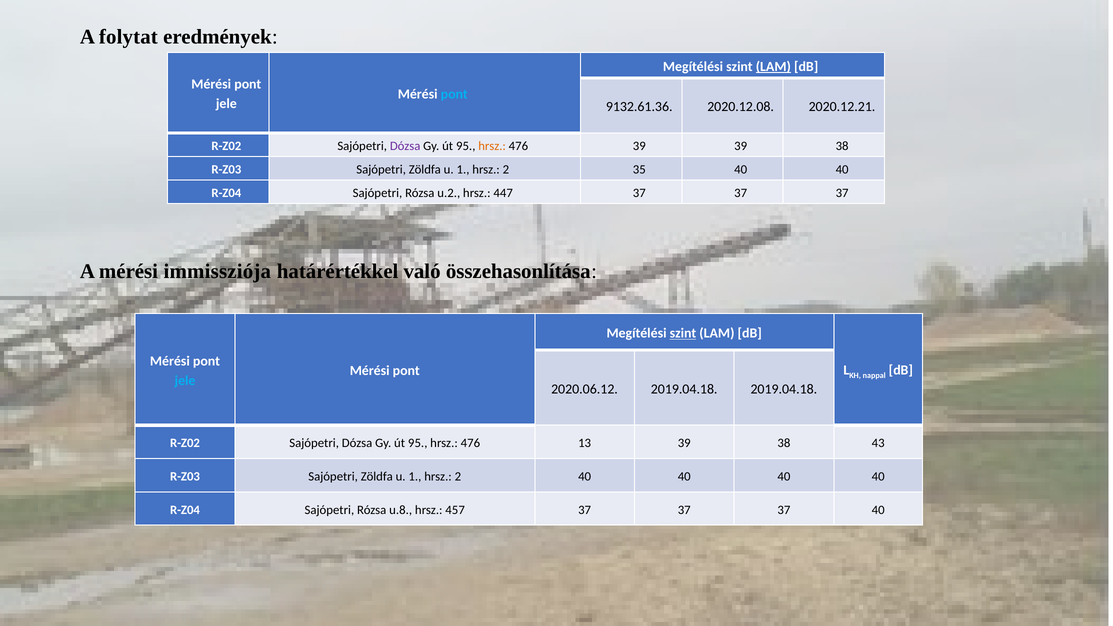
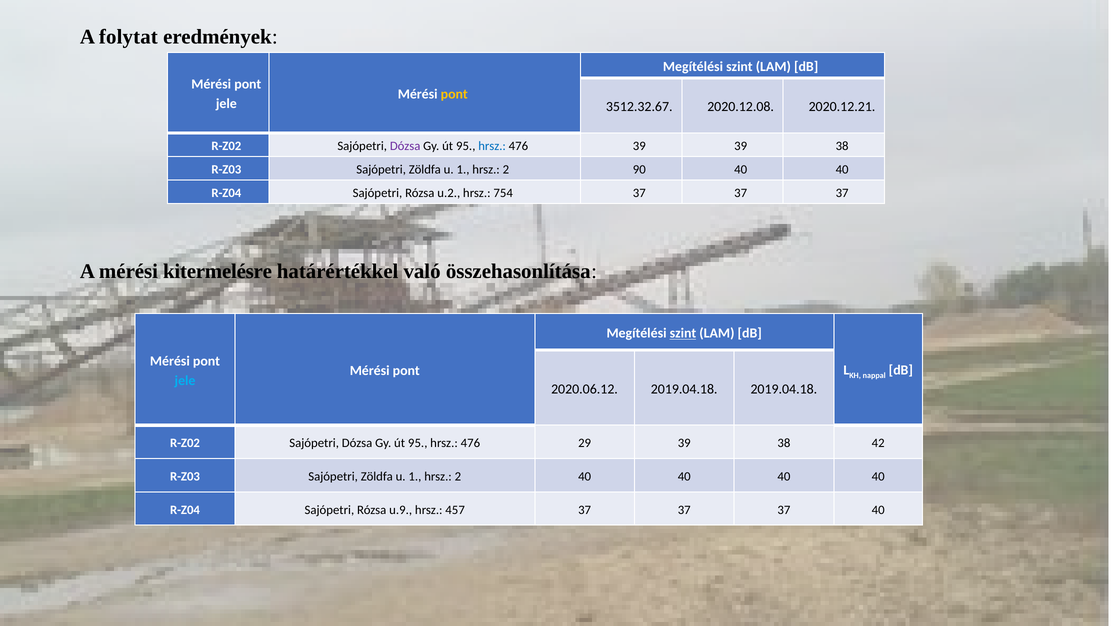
LAM at (773, 67) underline: present -> none
pont at (454, 94) colour: light blue -> yellow
9132.61.36: 9132.61.36 -> 3512.32.67
hrsz at (492, 146) colour: orange -> blue
35: 35 -> 90
447: 447 -> 754
immissziója: immissziója -> kitermelésre
13: 13 -> 29
43: 43 -> 42
u.8: u.8 -> u.9
